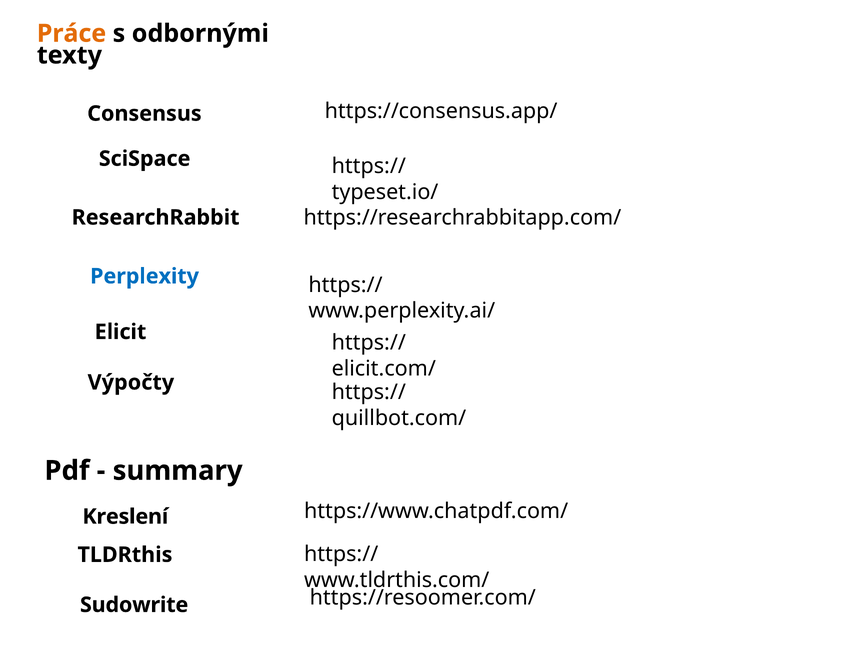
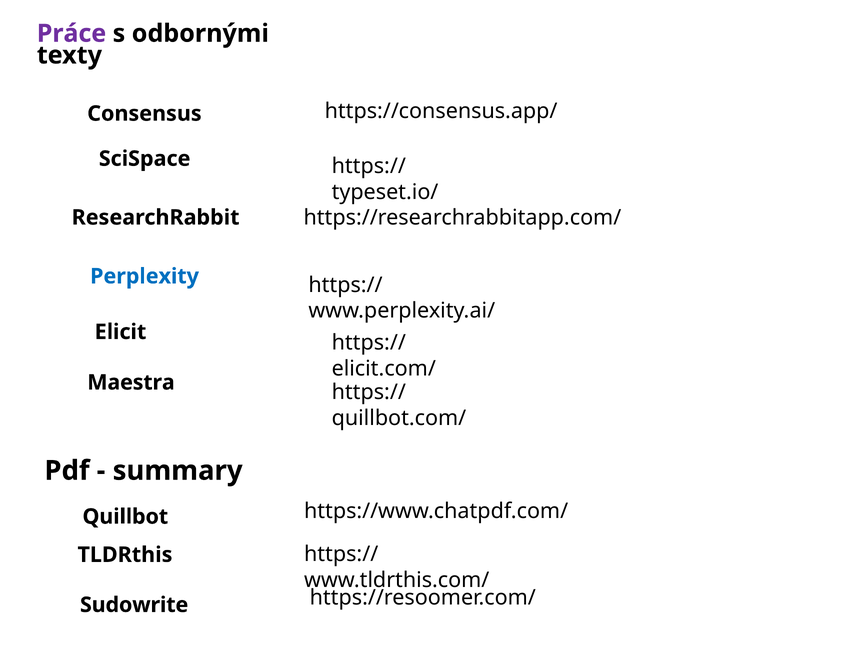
Práce colour: orange -> purple
Výpočty: Výpočty -> Maestra
Kreslení: Kreslení -> Quillbot
